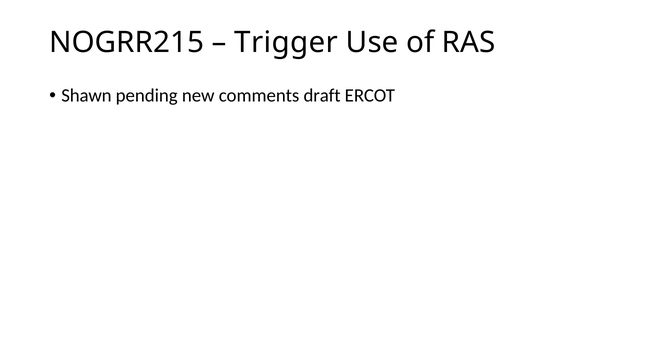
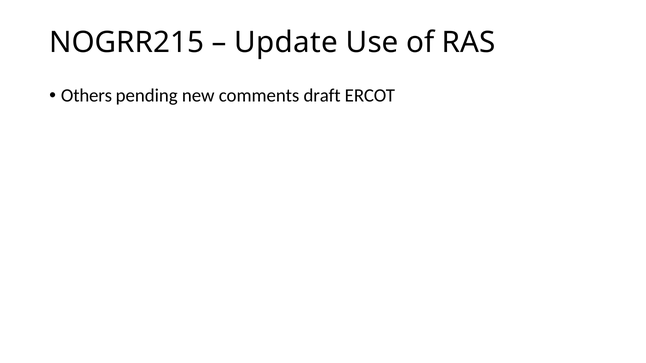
Trigger: Trigger -> Update
Shawn: Shawn -> Others
